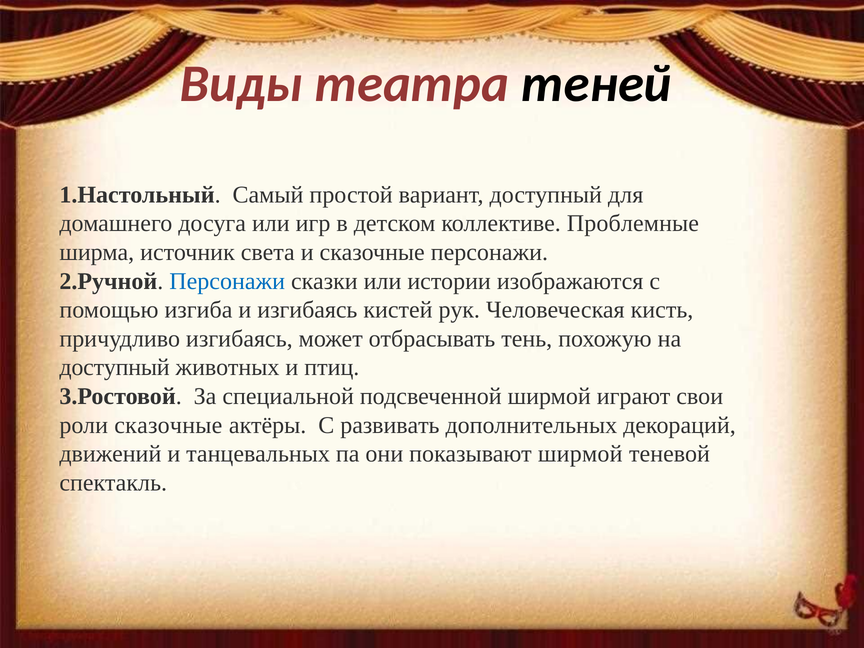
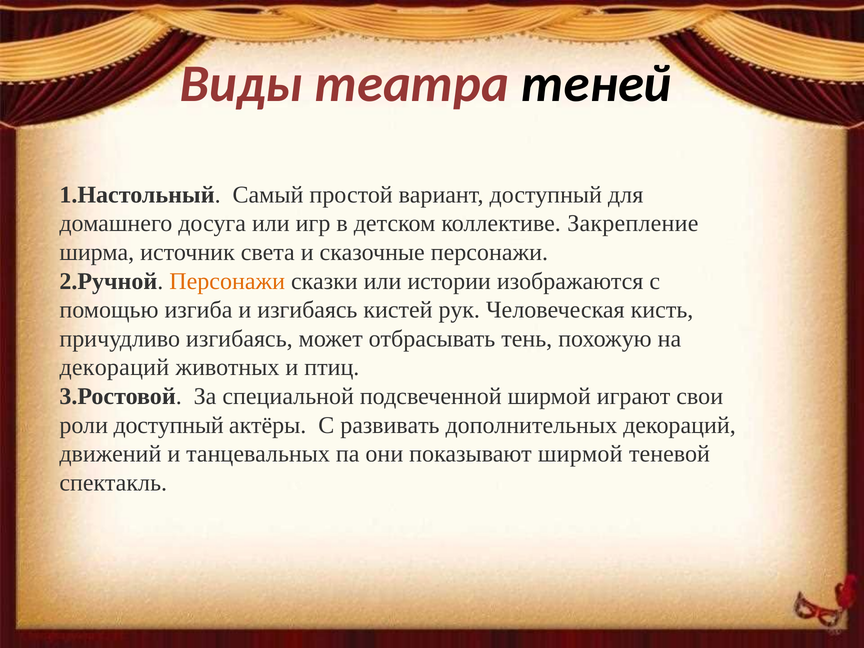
Проблемные: Проблемные -> Закрепление
Персонажи at (227, 281) colour: blue -> orange
доступный at (115, 368): доступный -> декораций
роли сказочные: сказочные -> доступный
